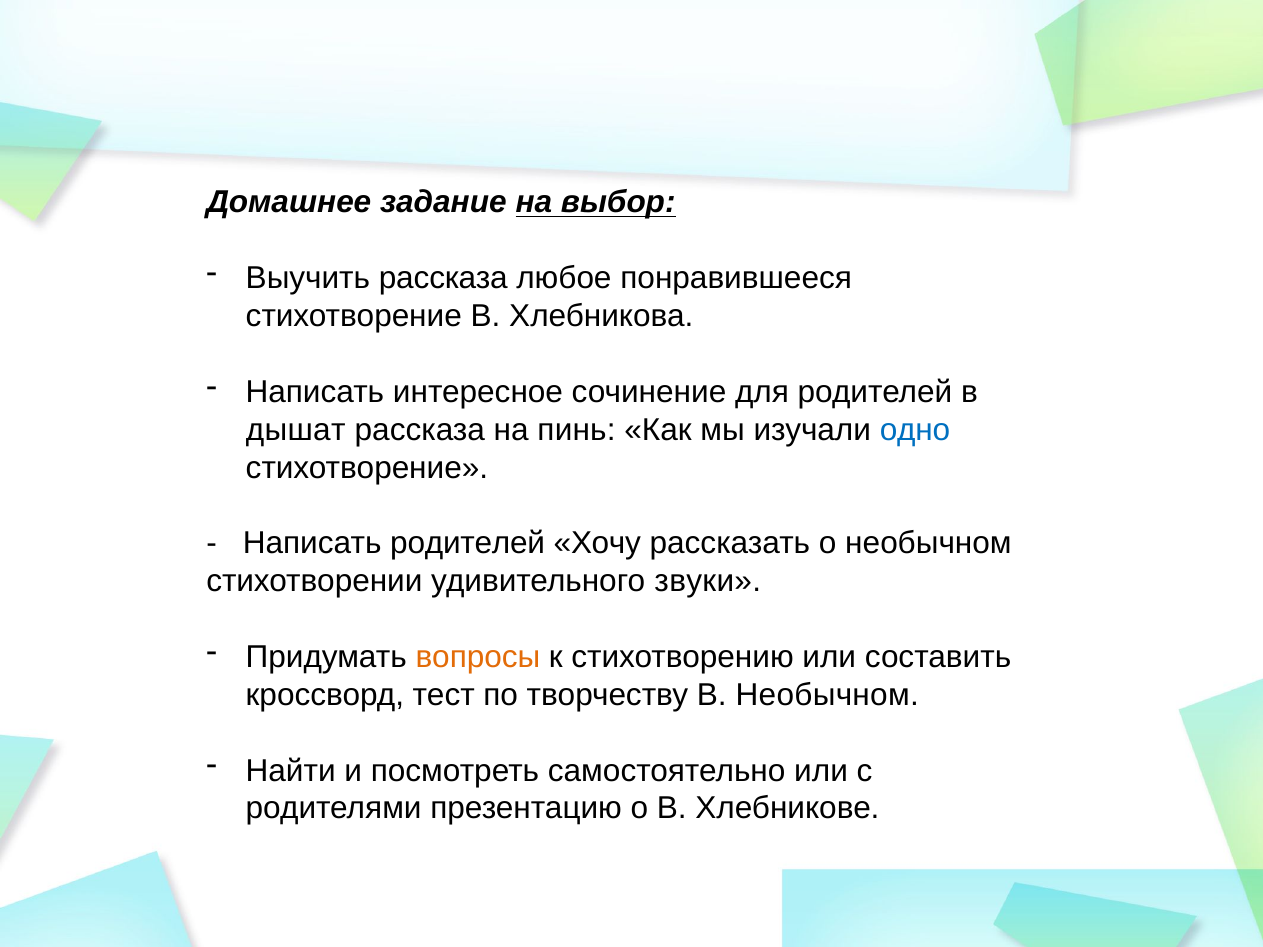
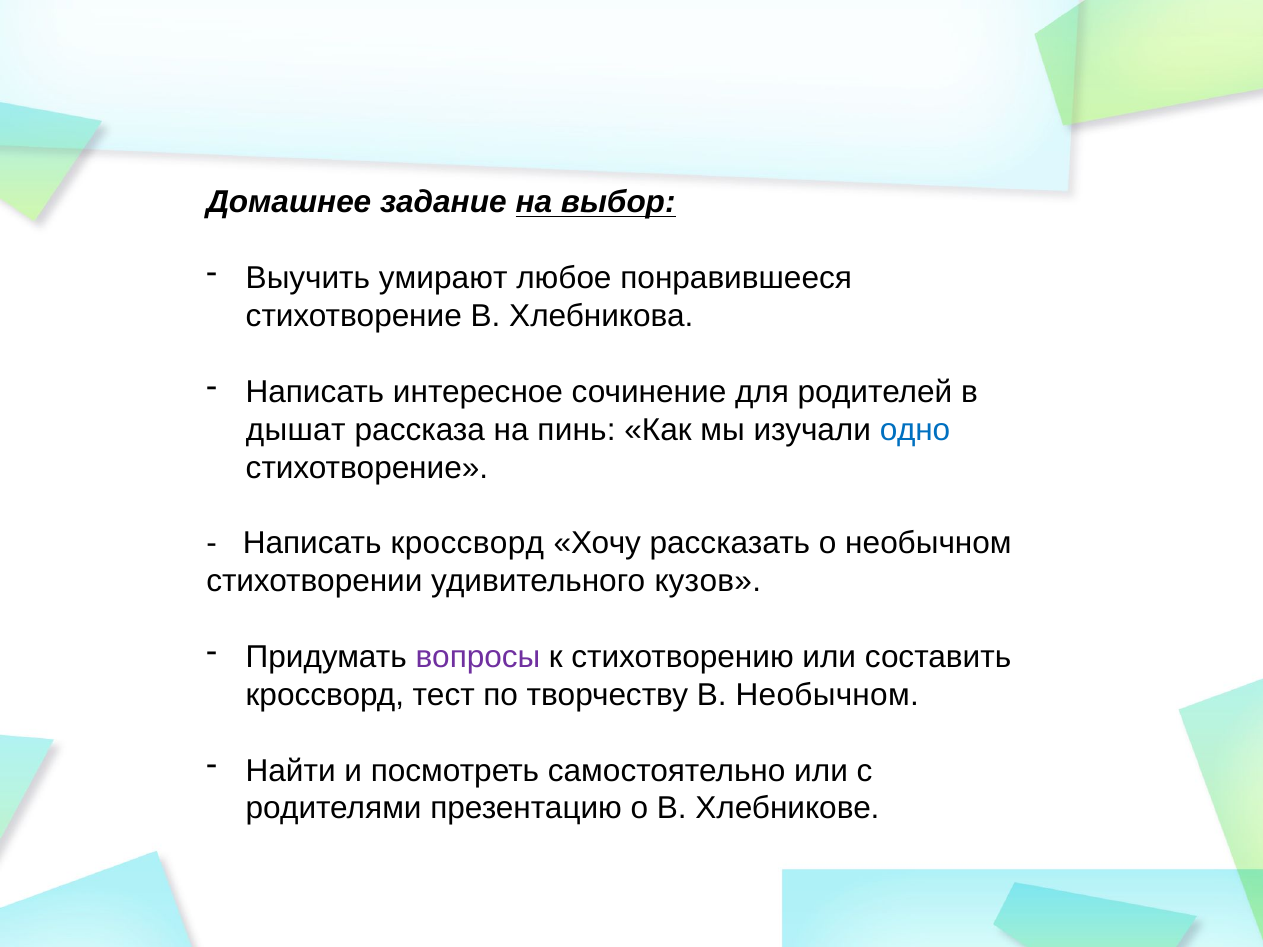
Выучить рассказа: рассказа -> умирают
Написать родителей: родителей -> кроссворд
звуки: звуки -> кузов
вопросы colour: orange -> purple
